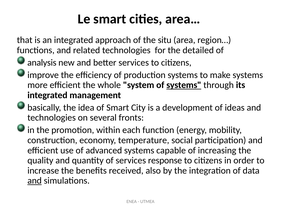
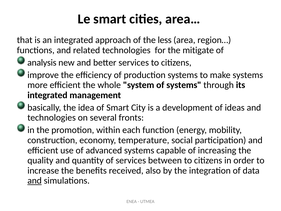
situ: situ -> less
detailed: detailed -> mitigate
systems at (184, 85) underline: present -> none
response: response -> between
